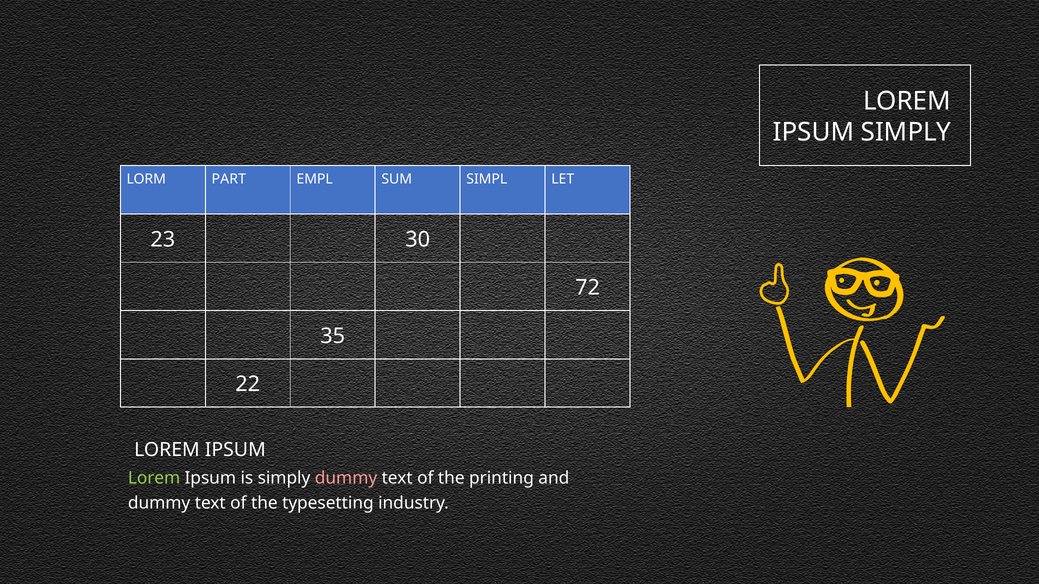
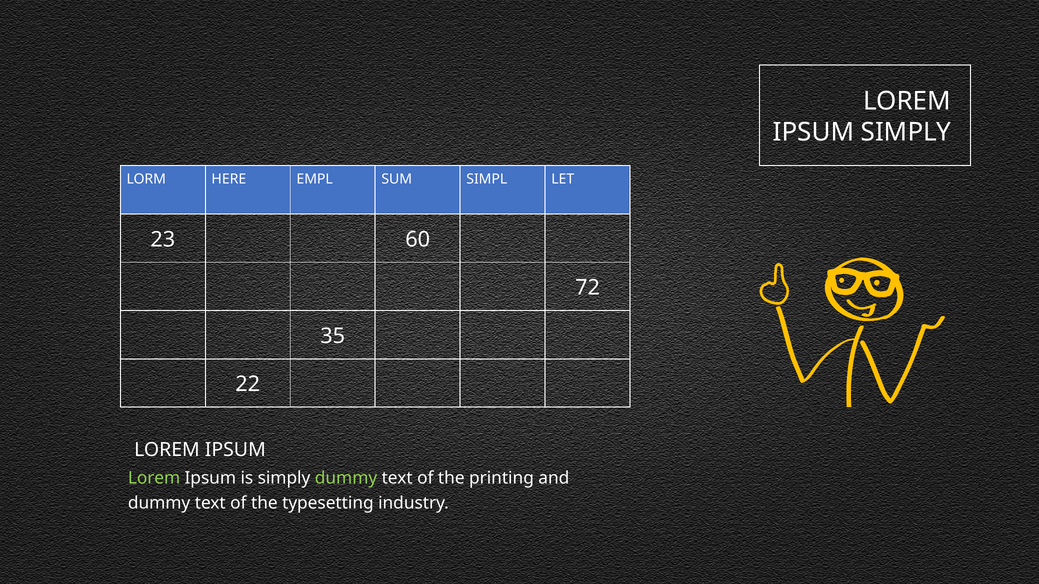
PART: PART -> HERE
30: 30 -> 60
dummy at (346, 479) colour: pink -> light green
